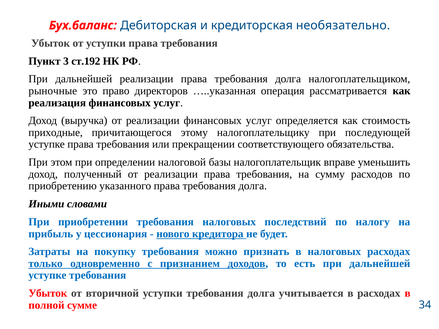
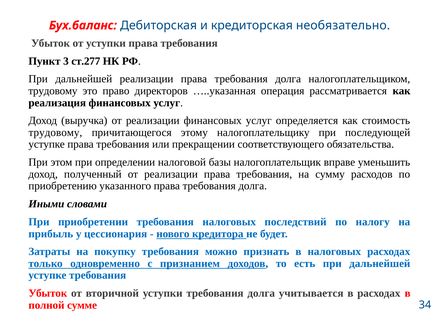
ст.192: ст.192 -> ст.277
рыночные at (53, 91): рыночные -> трудовому
приходные at (56, 133): приходные -> трудовому
